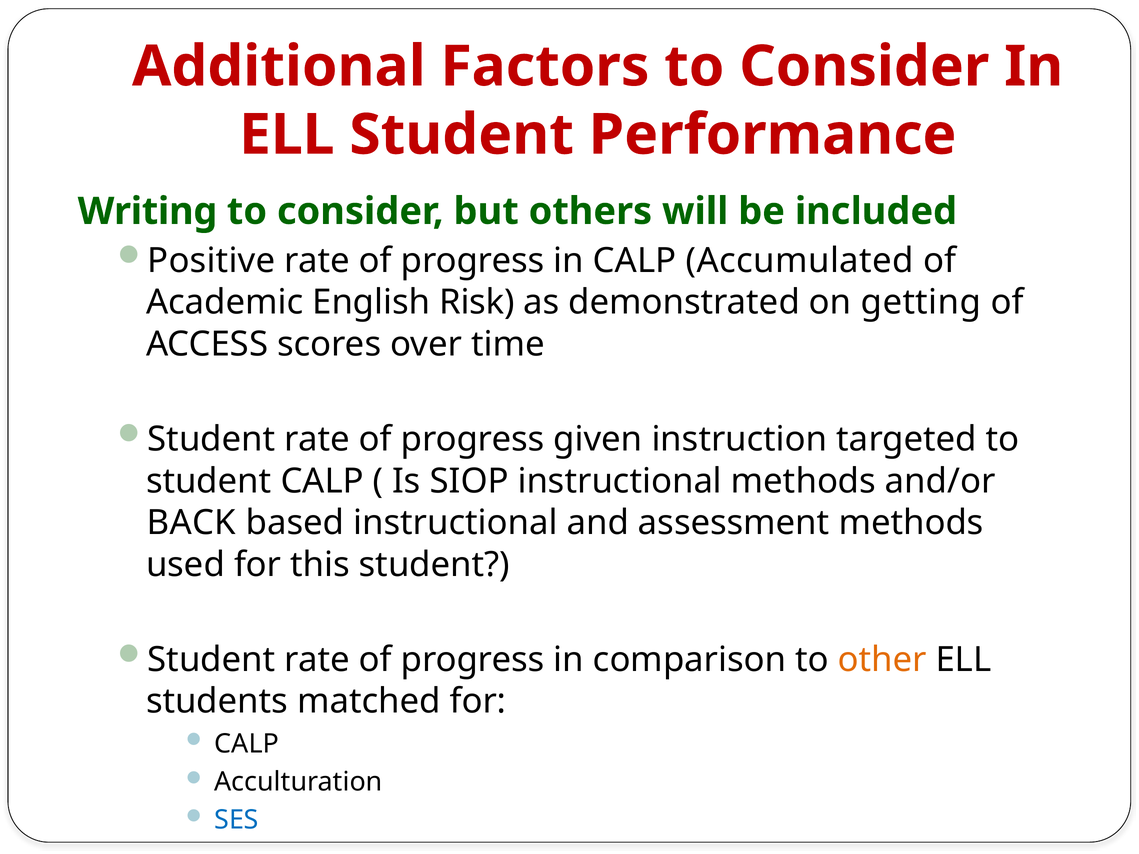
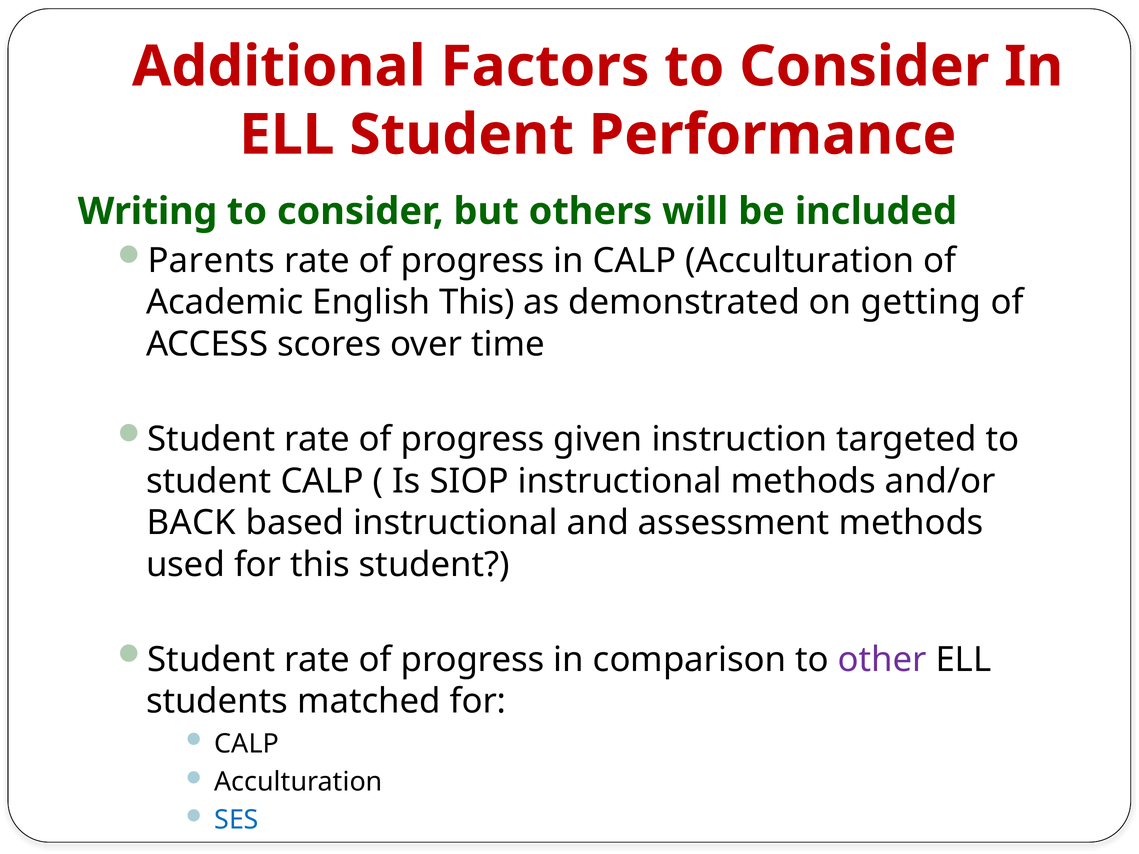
Positive: Positive -> Parents
CALP Accumulated: Accumulated -> Acculturation
English Risk: Risk -> This
other colour: orange -> purple
